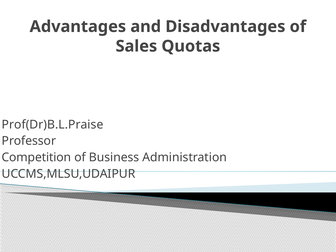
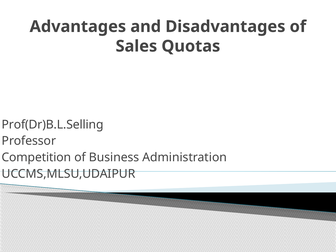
Prof(Dr)B.L.Praise: Prof(Dr)B.L.Praise -> Prof(Dr)B.L.Selling
